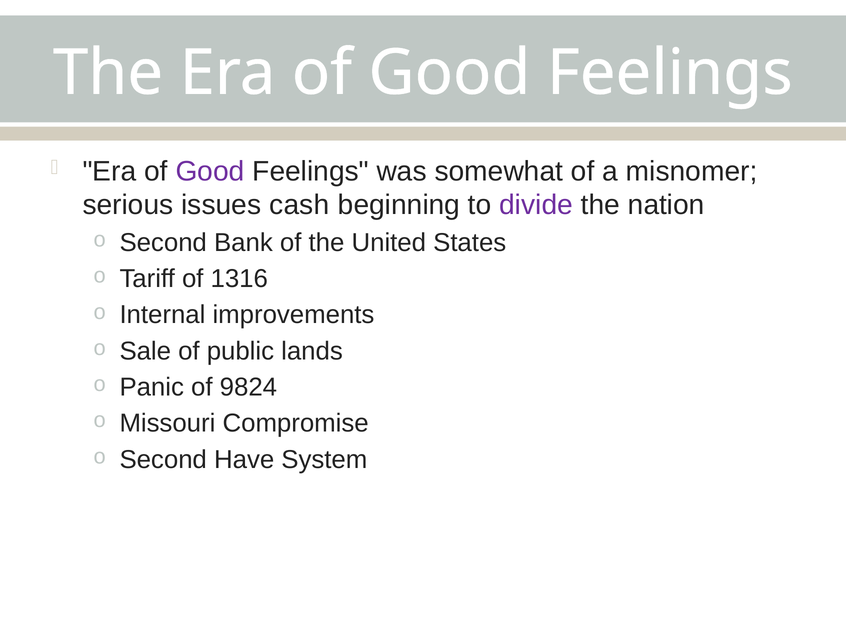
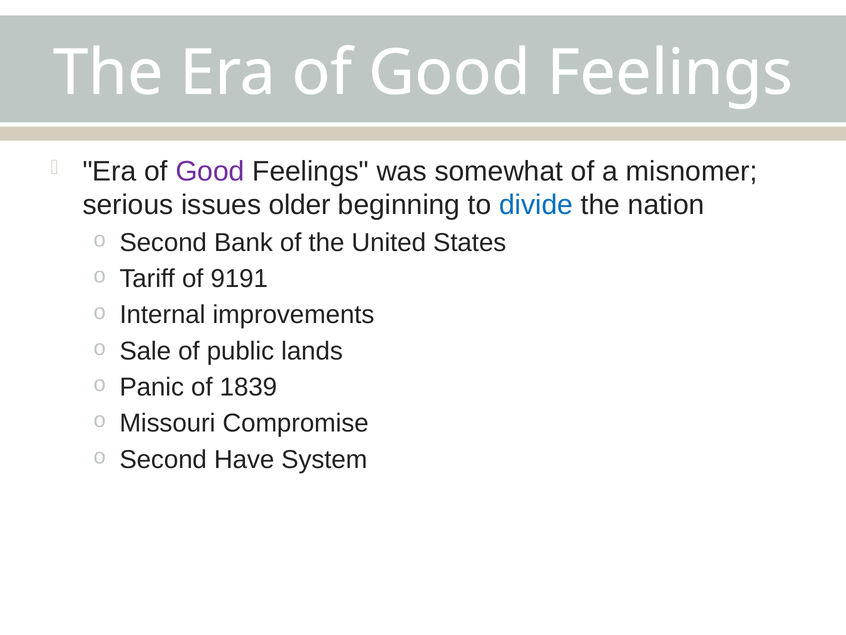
cash: cash -> older
divide colour: purple -> blue
1316: 1316 -> 9191
9824: 9824 -> 1839
